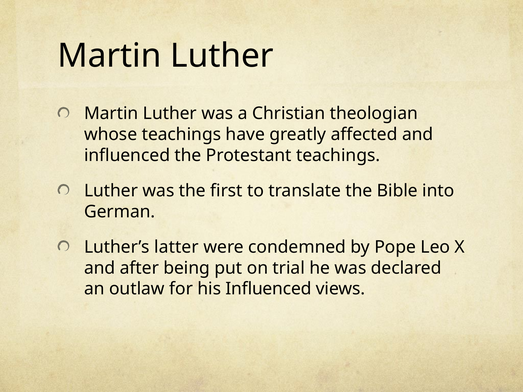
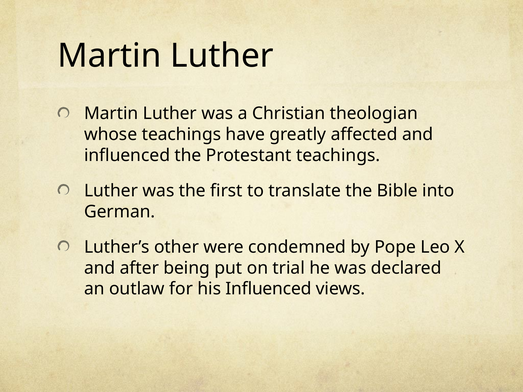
latter: latter -> other
